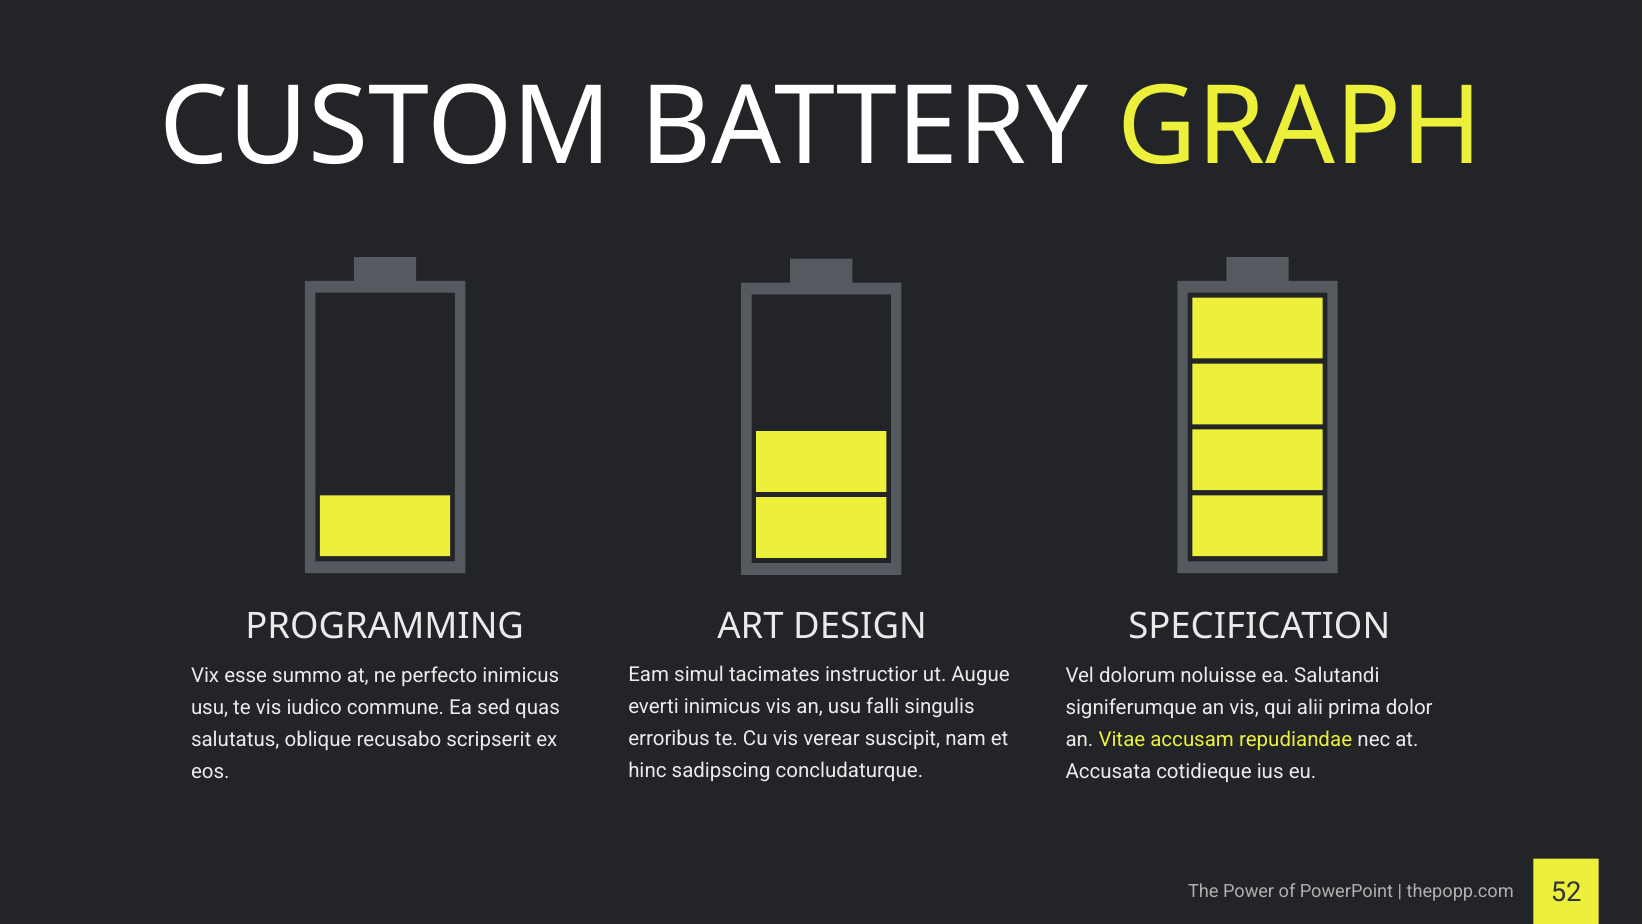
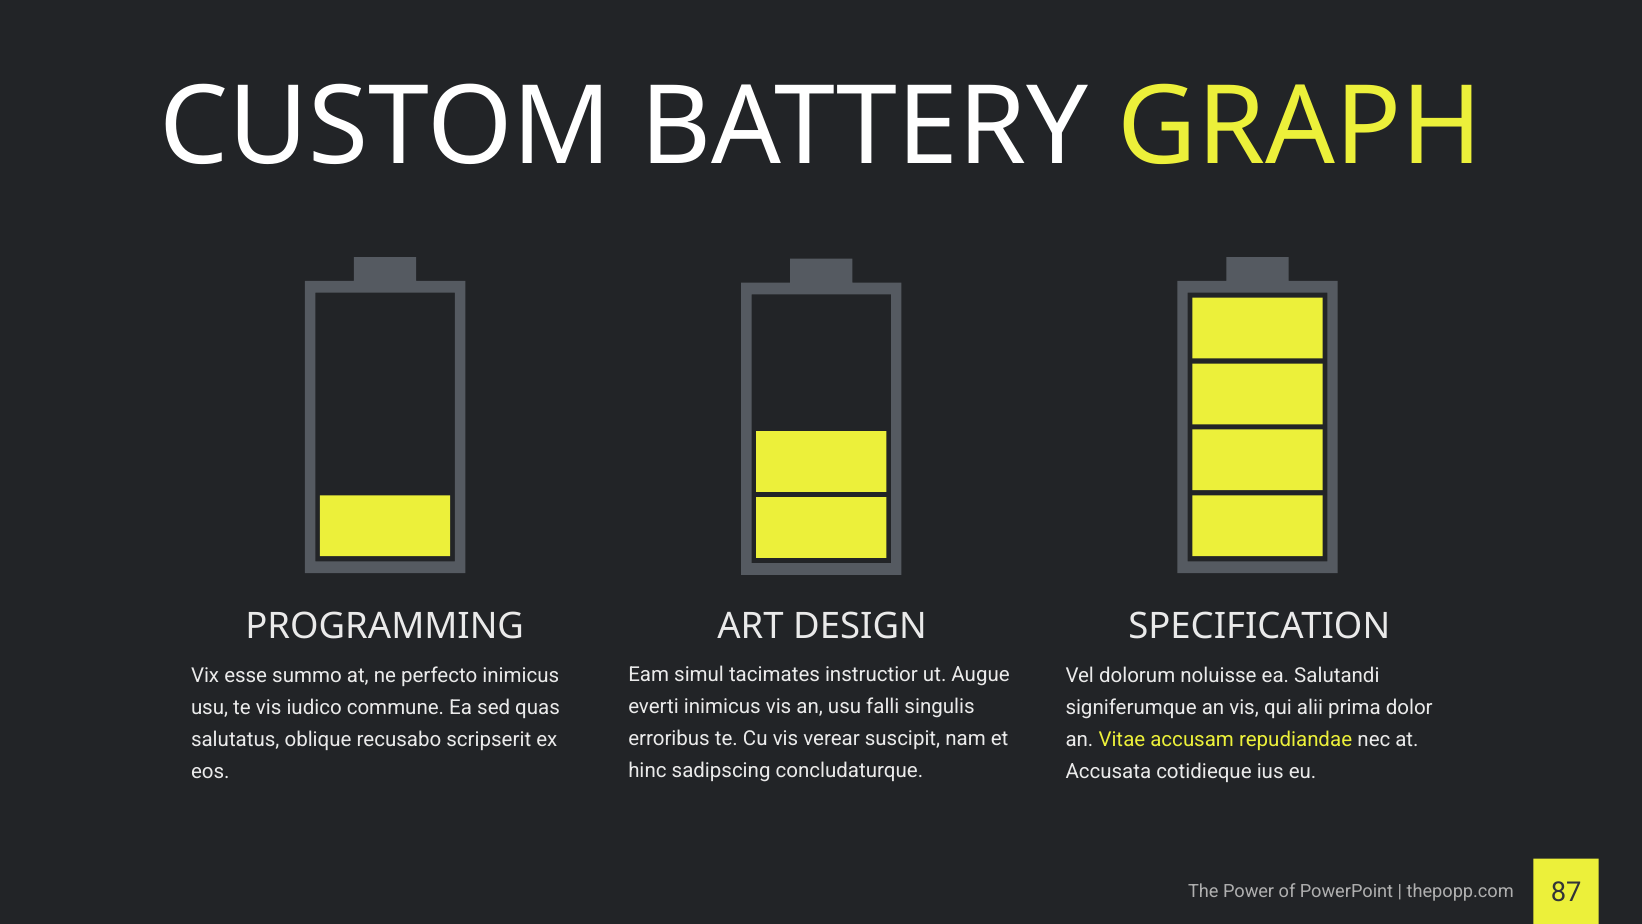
52: 52 -> 87
